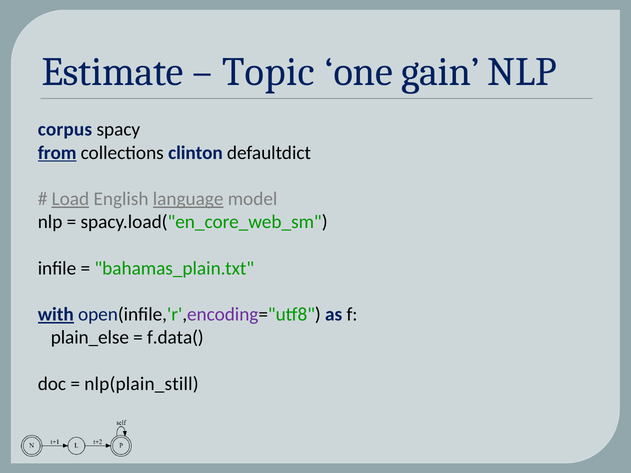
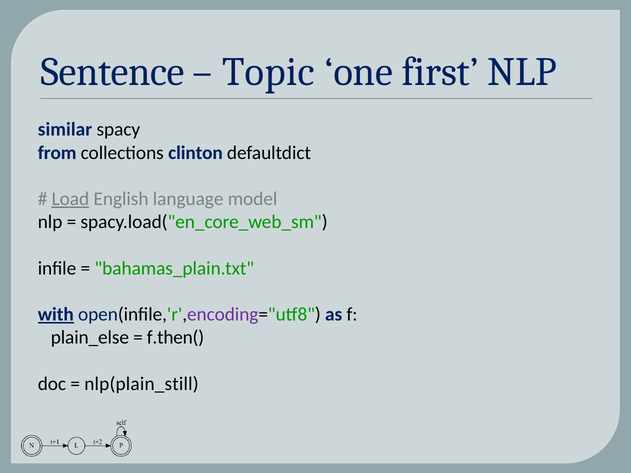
Estimate: Estimate -> Sentence
gain: gain -> first
corpus: corpus -> similar
from underline: present -> none
language underline: present -> none
f.data(: f.data( -> f.then(
